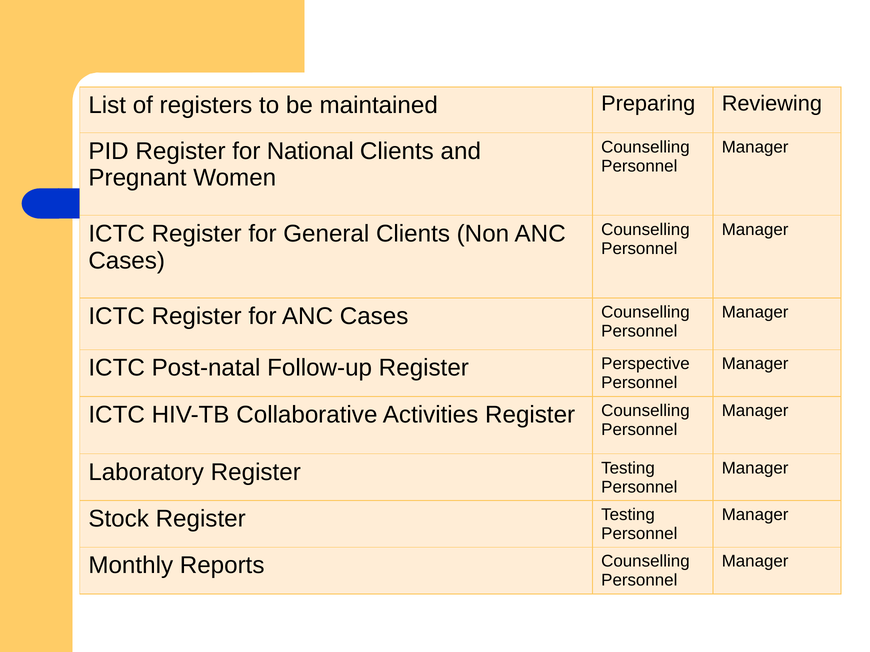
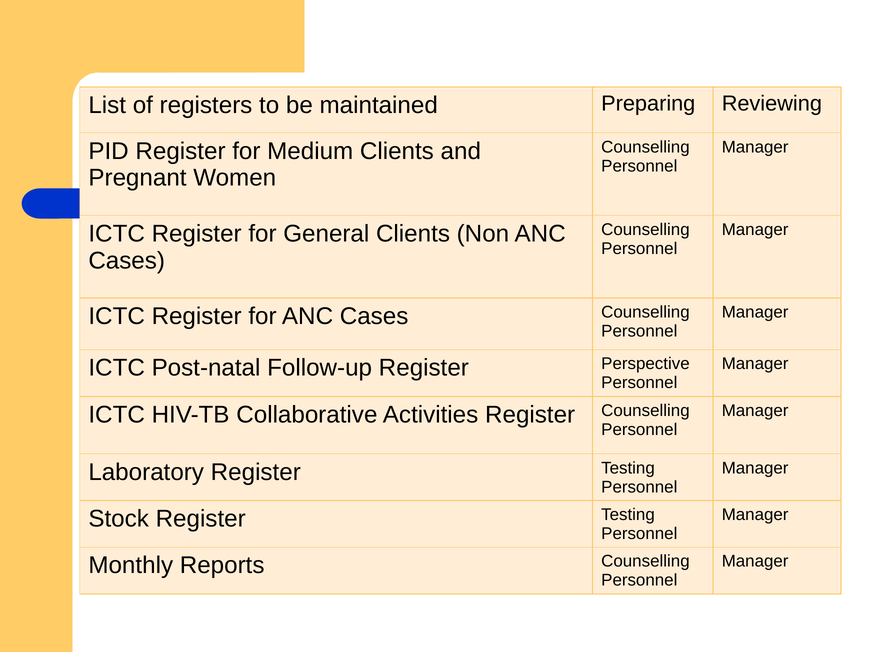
National: National -> Medium
